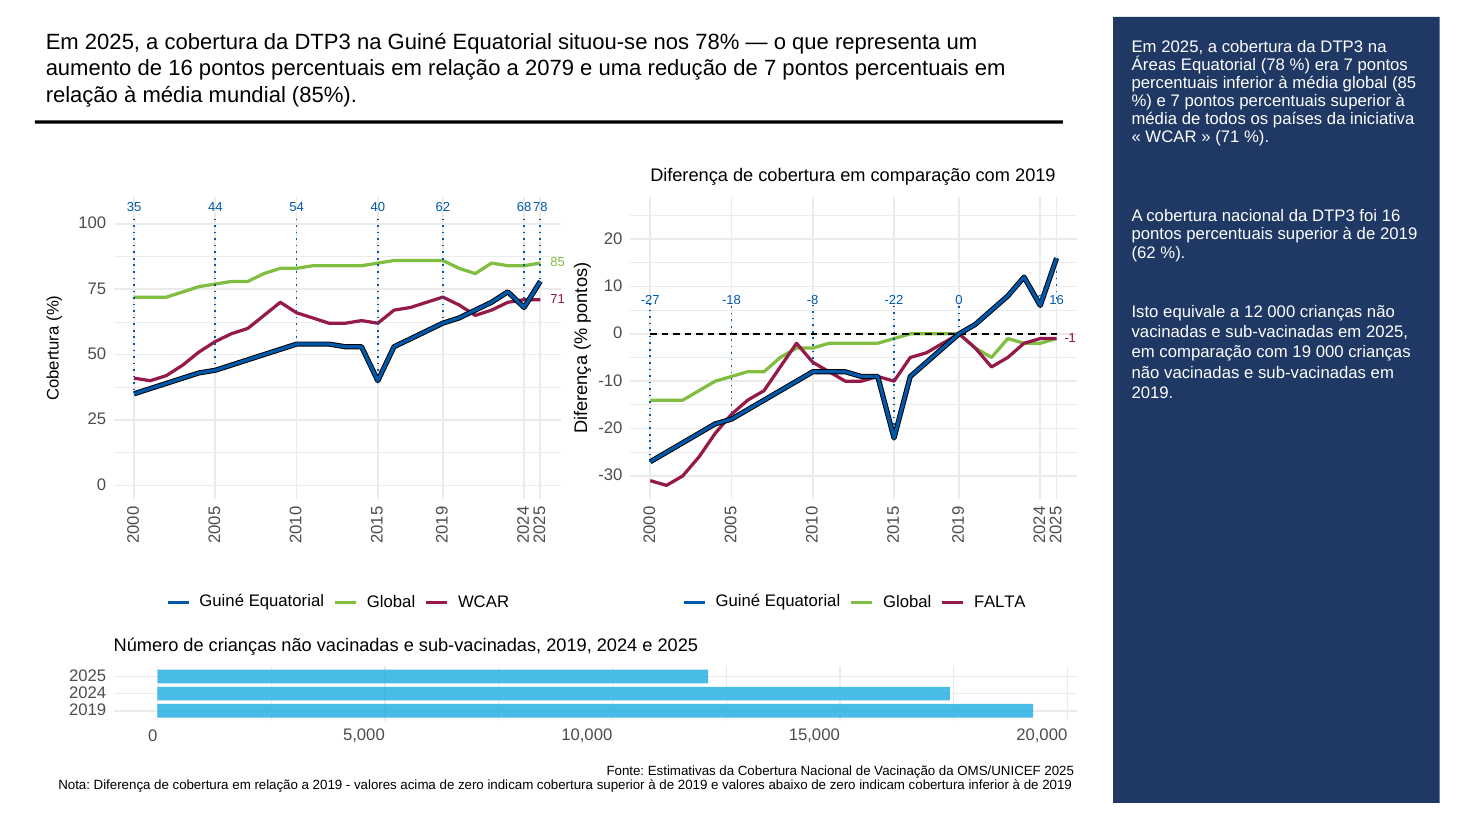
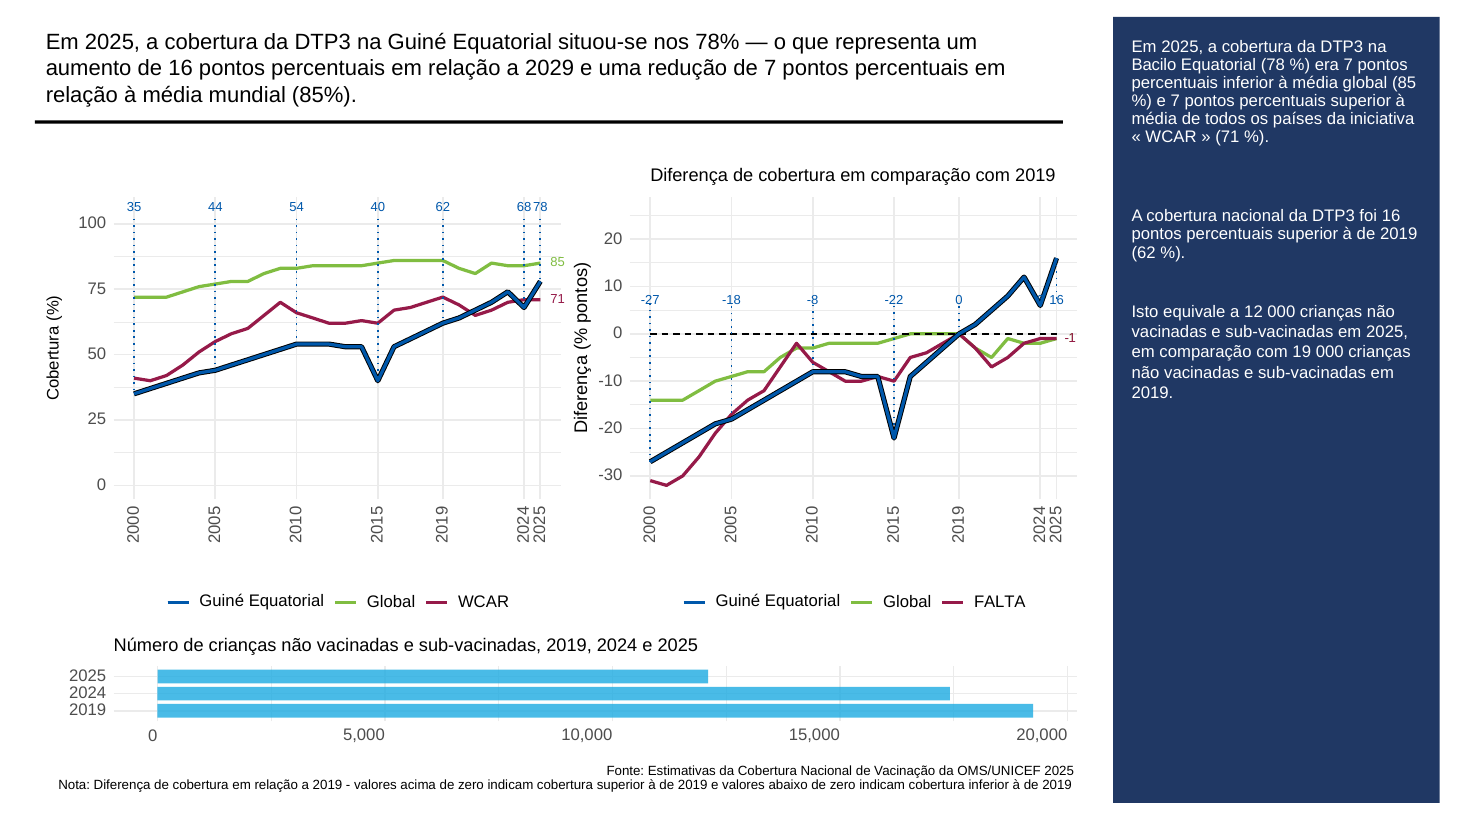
Áreas: Áreas -> Bacilo
2079: 2079 -> 2029
